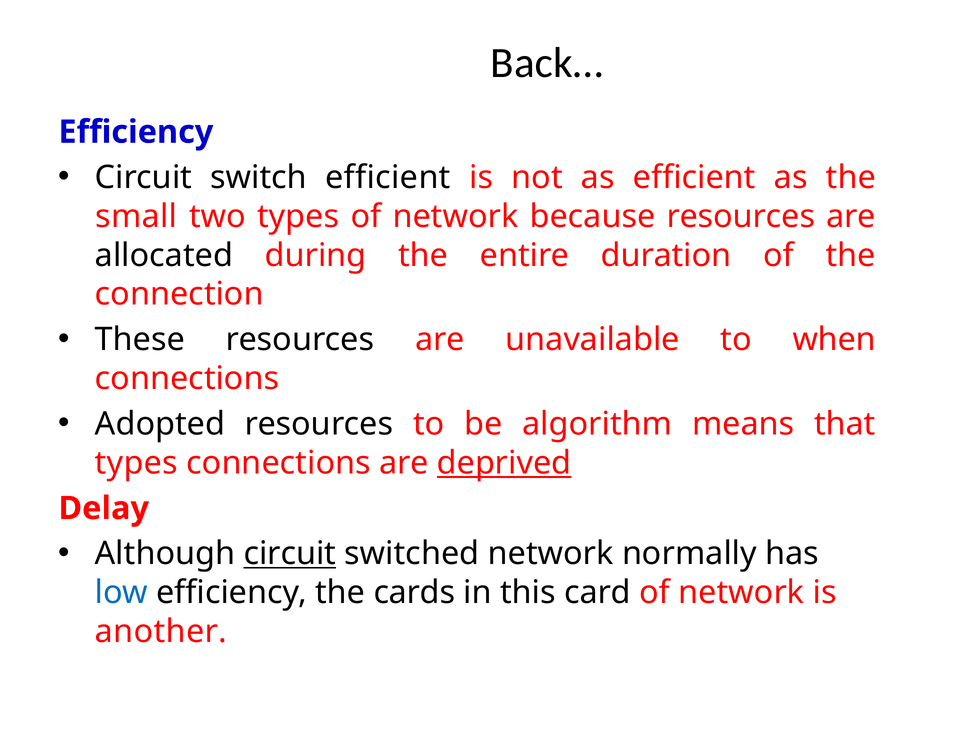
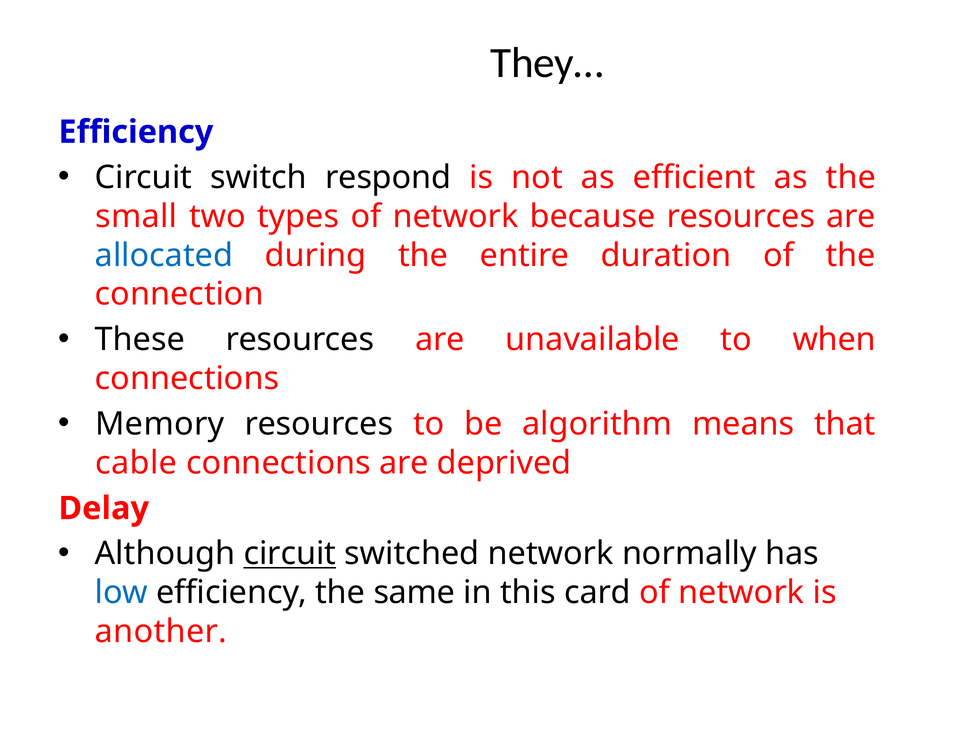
Back…: Back… -> They…
switch efficient: efficient -> respond
allocated colour: black -> blue
Adopted: Adopted -> Memory
types at (136, 463): types -> cable
deprived underline: present -> none
cards: cards -> same
